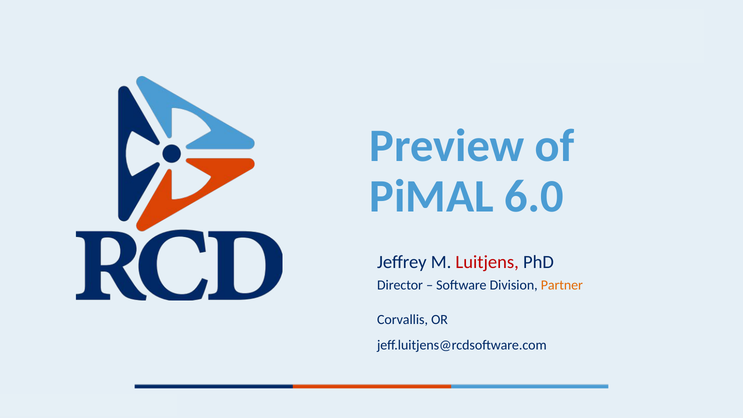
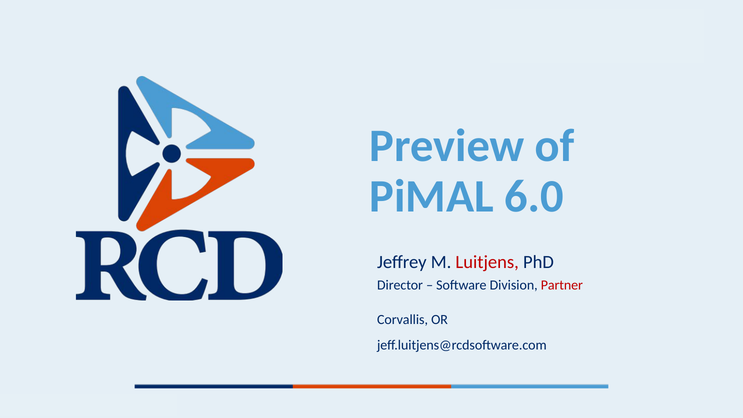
Partner colour: orange -> red
